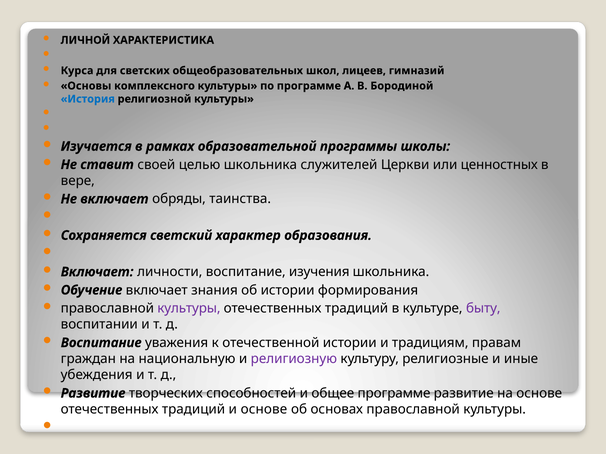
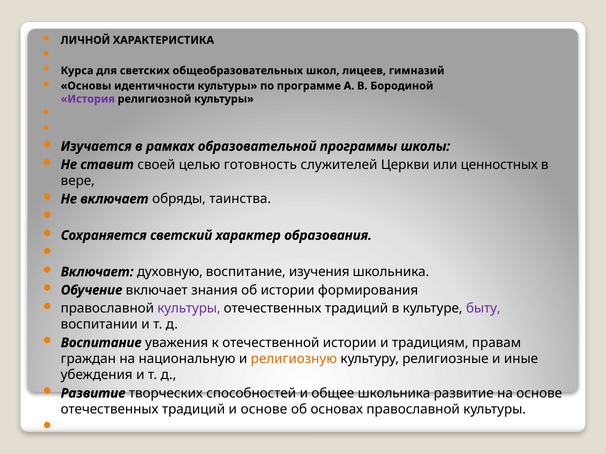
комплексного: комплексного -> идентичности
История colour: blue -> purple
целью школьника: школьника -> готовность
личности: личности -> духовную
религиозную colour: purple -> orange
общее программе: программе -> школьника
